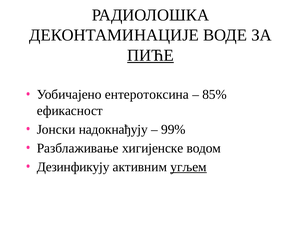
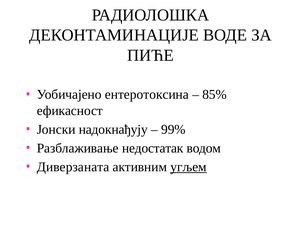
ПИЋЕ underline: present -> none
хигијенске: хигијенске -> недостатак
Дезинфикују: Дезинфикују -> Диверзаната
